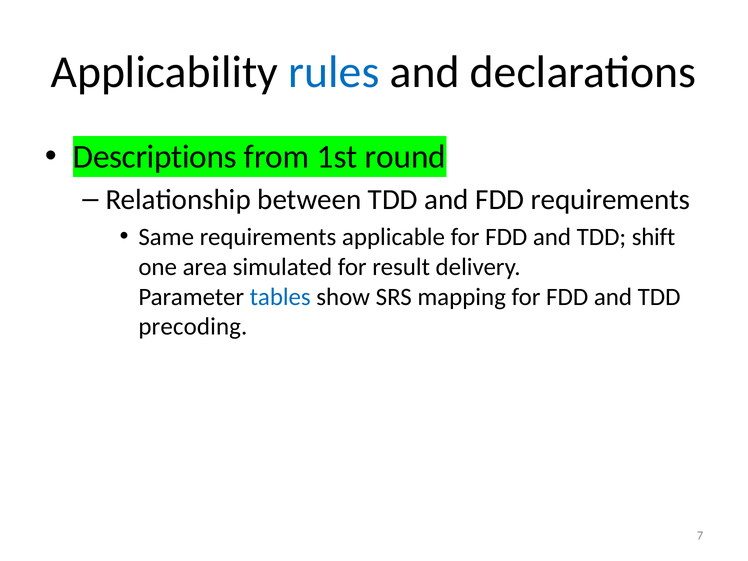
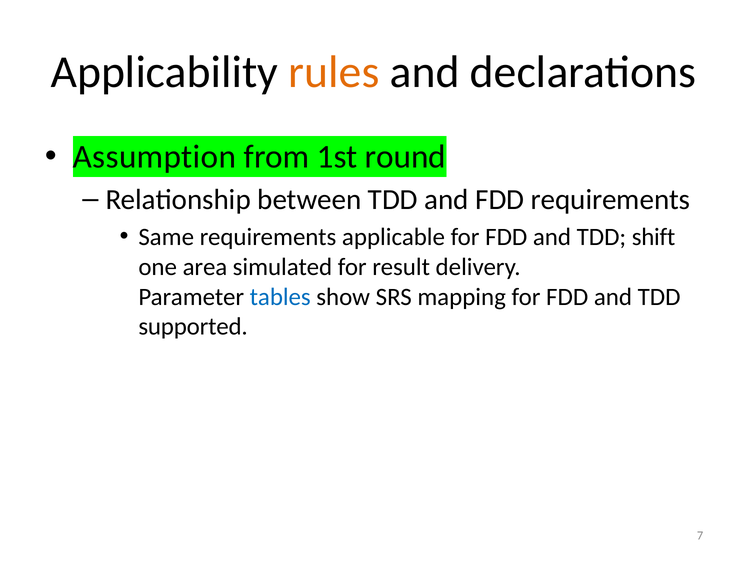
rules colour: blue -> orange
Descriptions: Descriptions -> Assumption
precoding: precoding -> supported
